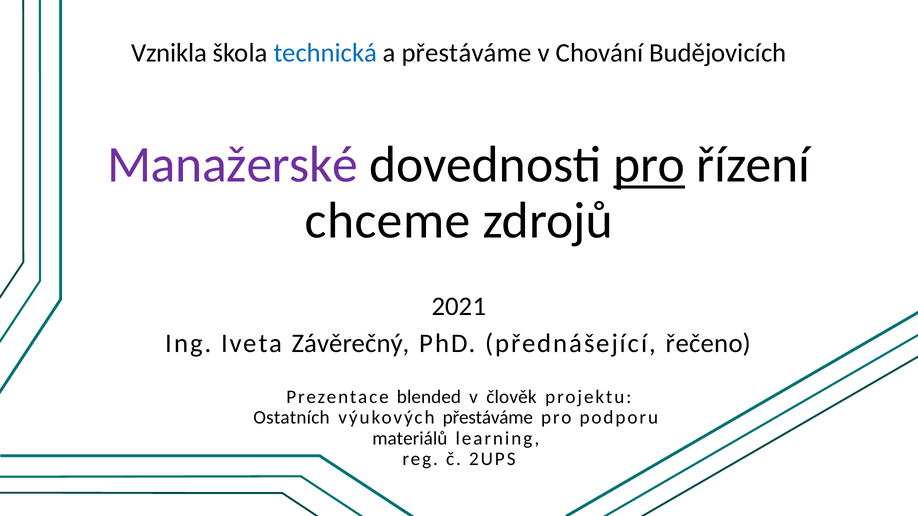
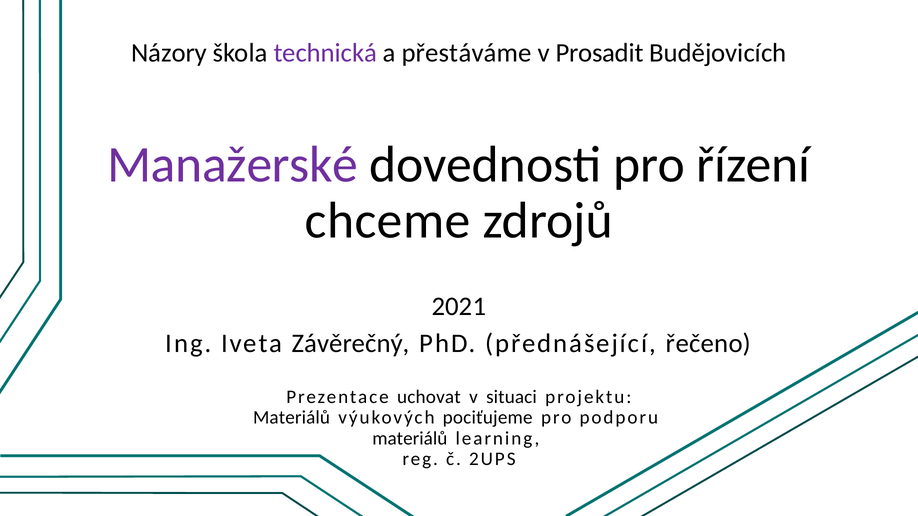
Vznikla: Vznikla -> Názory
technická colour: blue -> purple
Chování: Chování -> Prosadit
pro at (649, 165) underline: present -> none
blended: blended -> uchovat
člověk: člověk -> situaci
Ostatních at (291, 418): Ostatních -> Materiálů
výukových přestáváme: přestáváme -> pociťujeme
